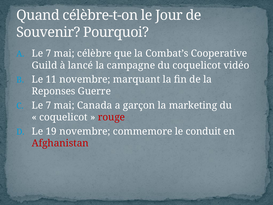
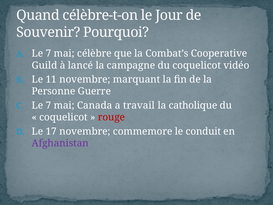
Reponses: Reponses -> Personne
garçon: garçon -> travail
marketing: marketing -> catholique
19: 19 -> 17
Afghanistan colour: red -> purple
